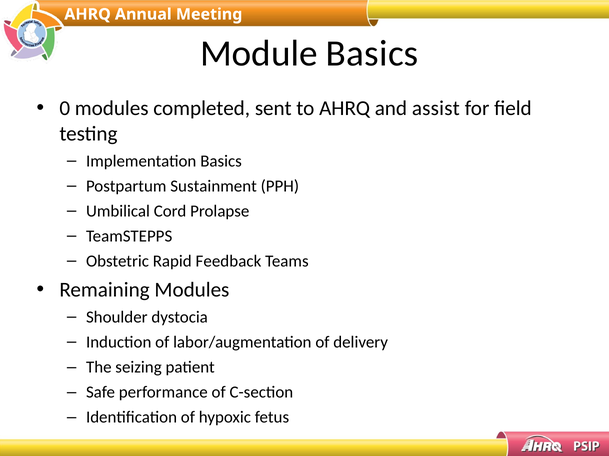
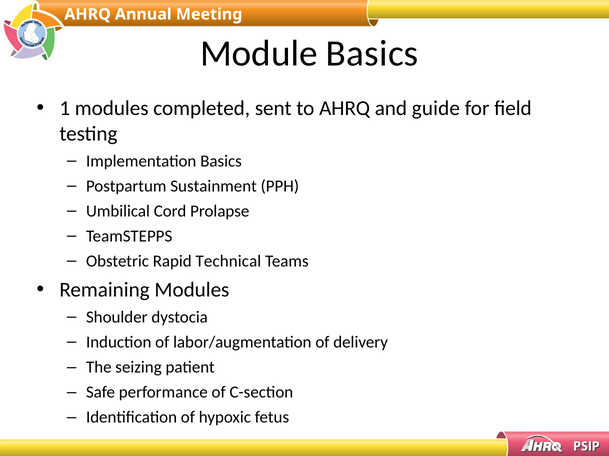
0: 0 -> 1
assist: assist -> guide
Feedback: Feedback -> Technical
